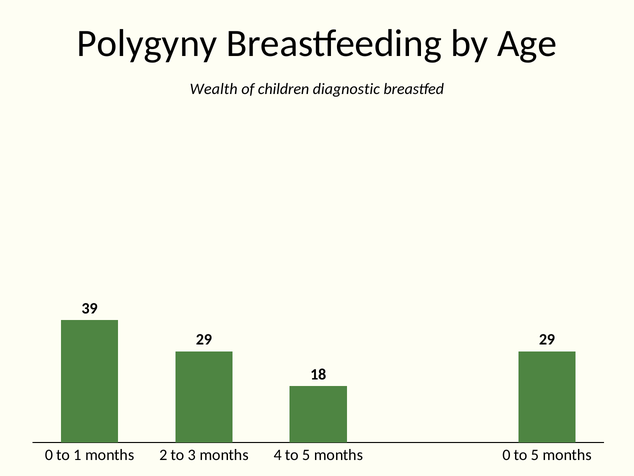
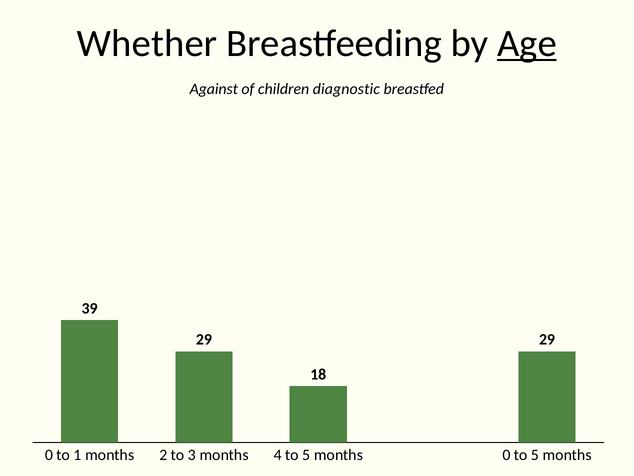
Polygyny: Polygyny -> Whether
Age underline: none -> present
Wealth: Wealth -> Against
